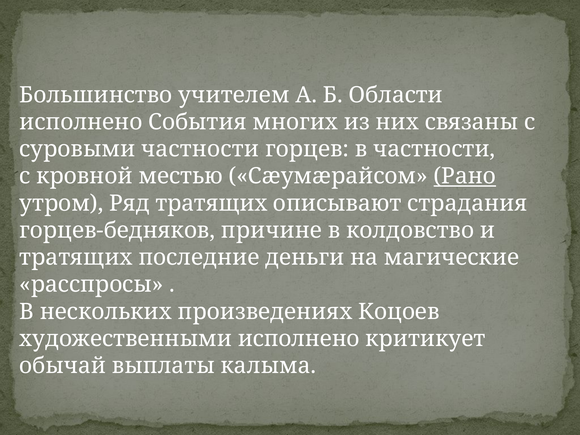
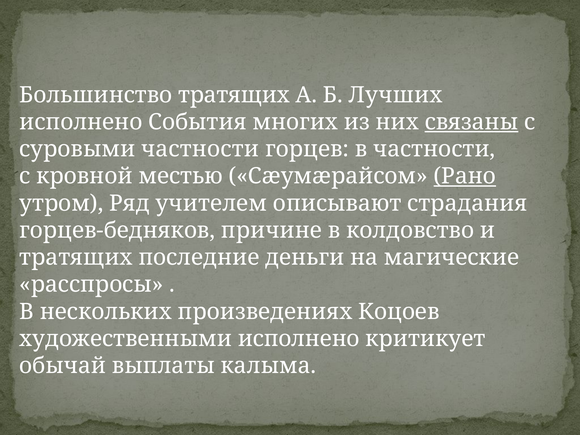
Большинство учителем: учителем -> тратящих
Области: Области -> Лучших
связаны underline: none -> present
Ряд тратящих: тратящих -> учителем
